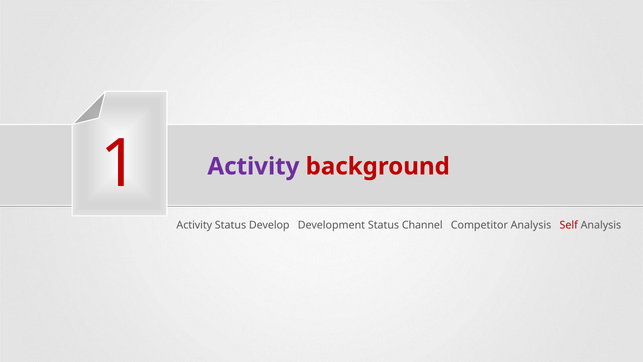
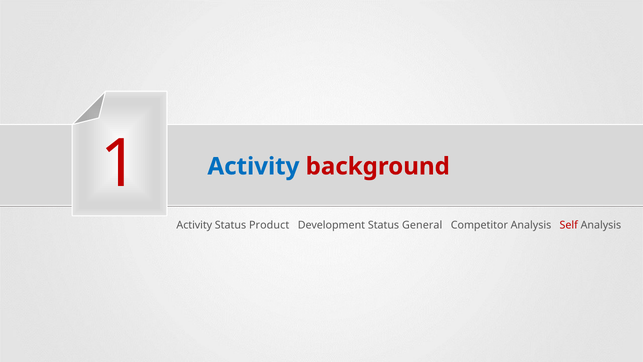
Activity at (253, 166) colour: purple -> blue
Develop: Develop -> Product
Channel: Channel -> General
